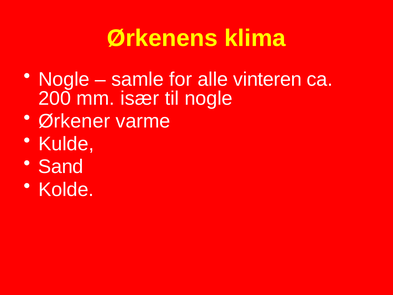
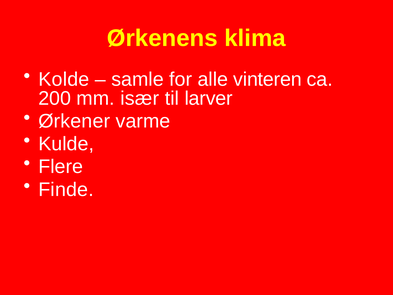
Nogle at (64, 79): Nogle -> Kolde
til nogle: nogle -> larver
Sand: Sand -> Flere
Kolde: Kolde -> Finde
